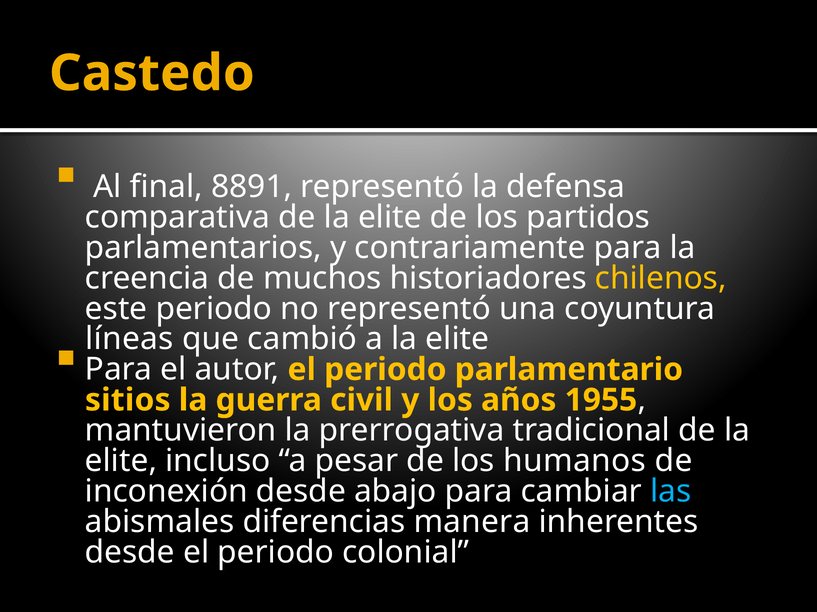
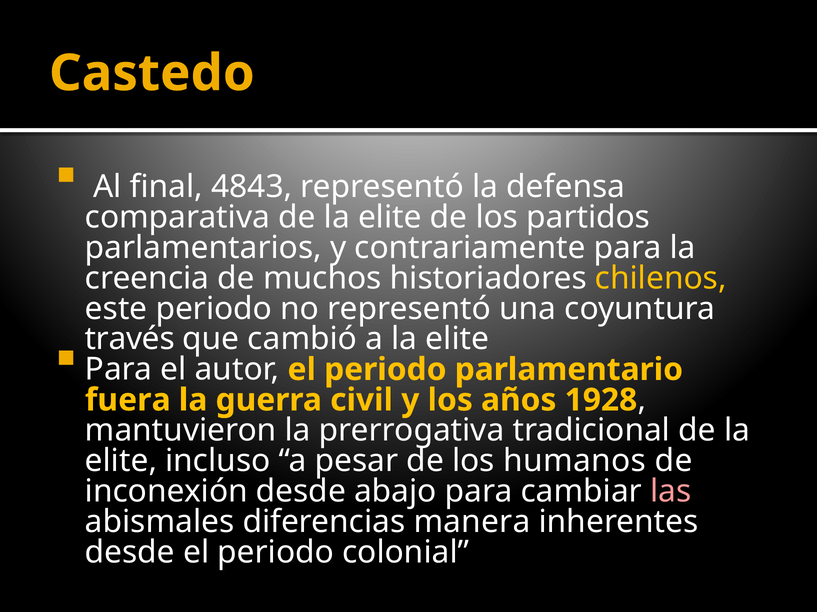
8891: 8891 -> 4843
líneas: líneas -> través
sitios: sitios -> fuera
1955: 1955 -> 1928
las colour: light blue -> pink
